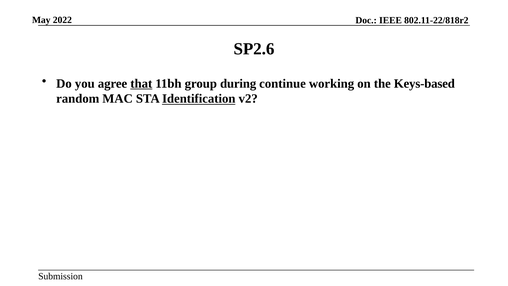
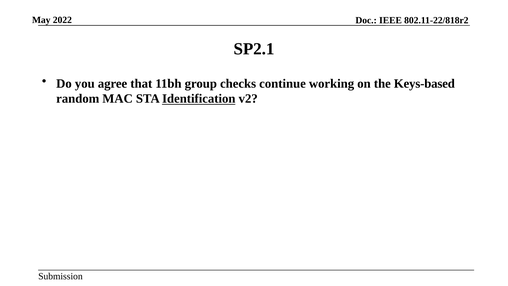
SP2.6: SP2.6 -> SP2.1
that underline: present -> none
during: during -> checks
